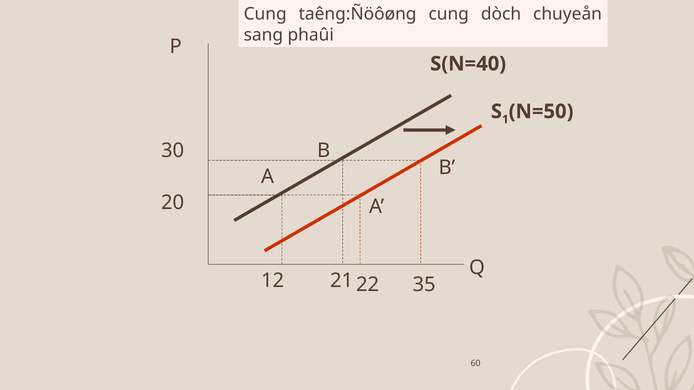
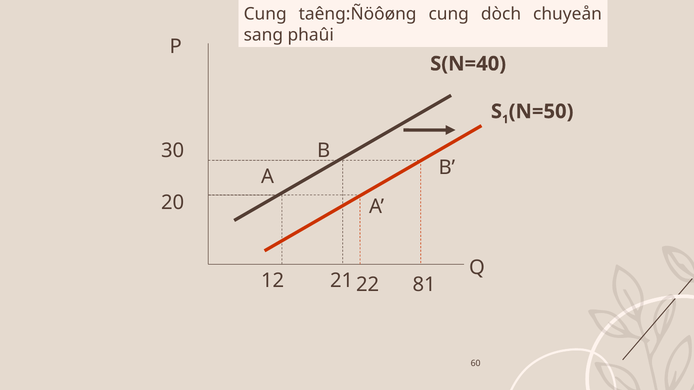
35: 35 -> 81
